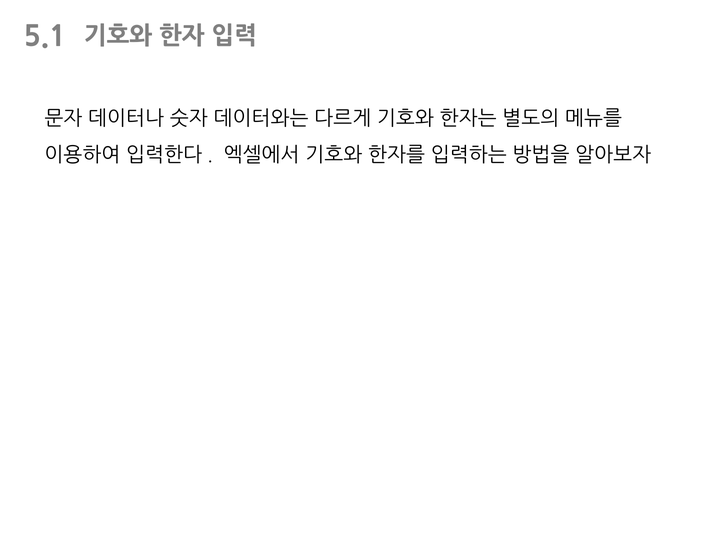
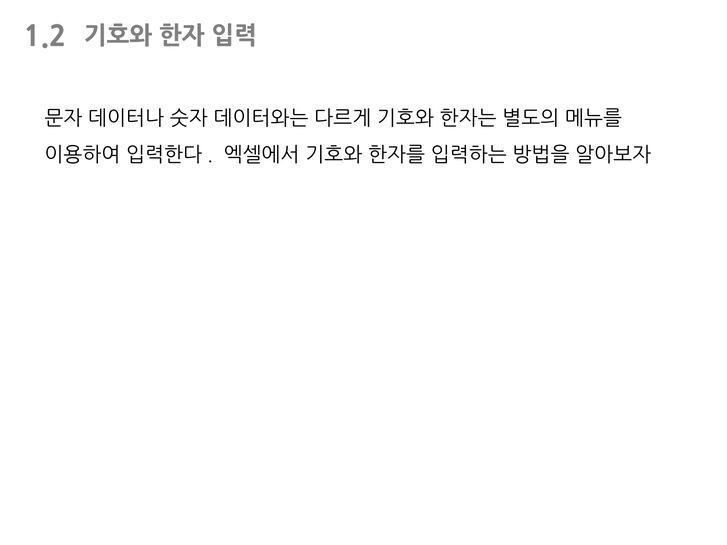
5.1: 5.1 -> 1.2
